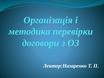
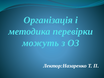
договори: договори -> можуть
